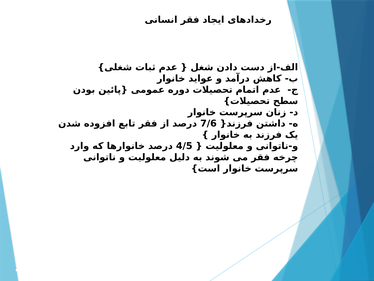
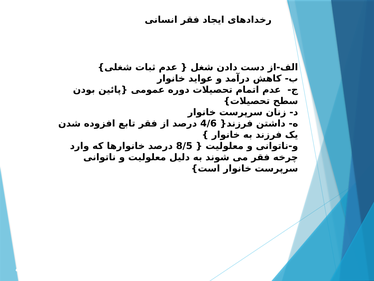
7/6: 7/6 -> 4/6
4/5: 4/5 -> 8/5
